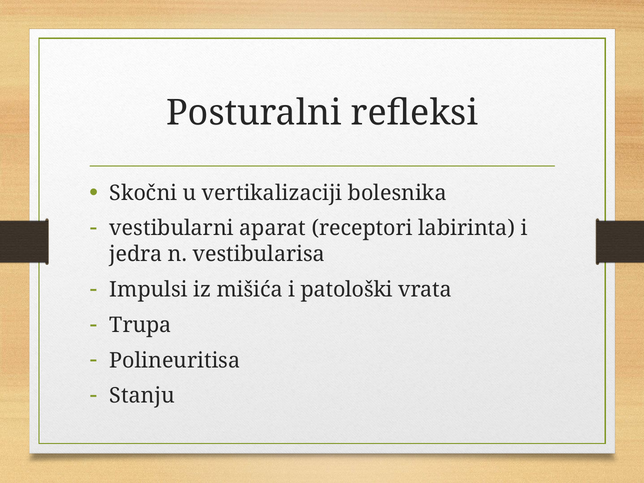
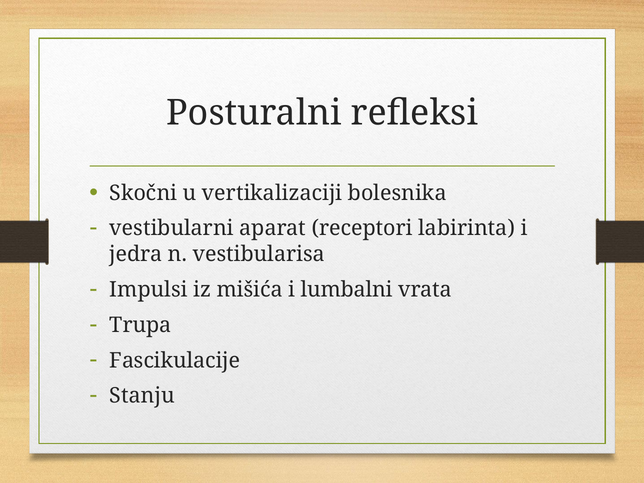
patološki: patološki -> lumbalni
Polineuritisa: Polineuritisa -> Fascikulacije
